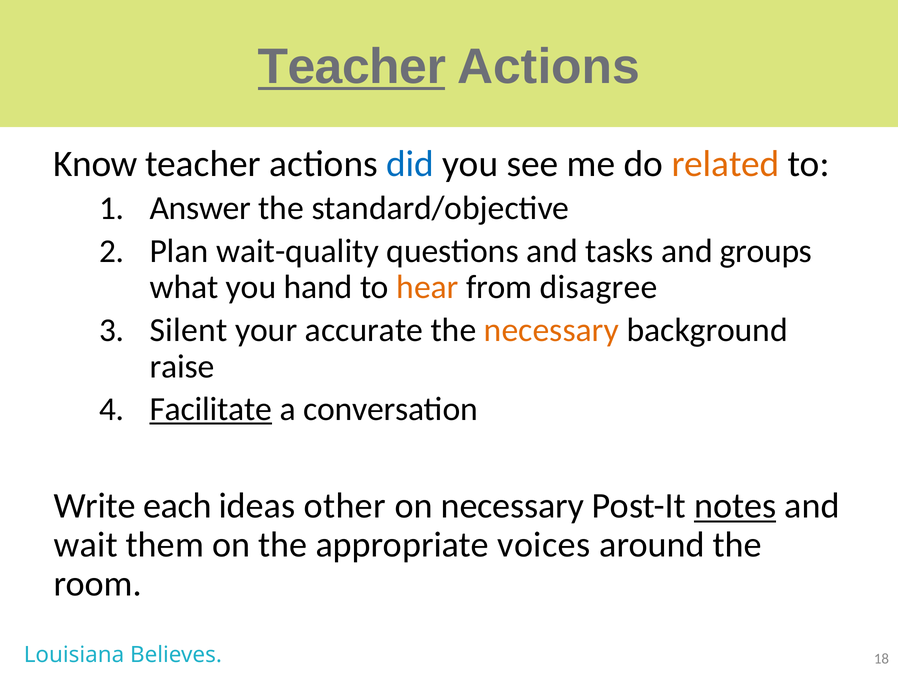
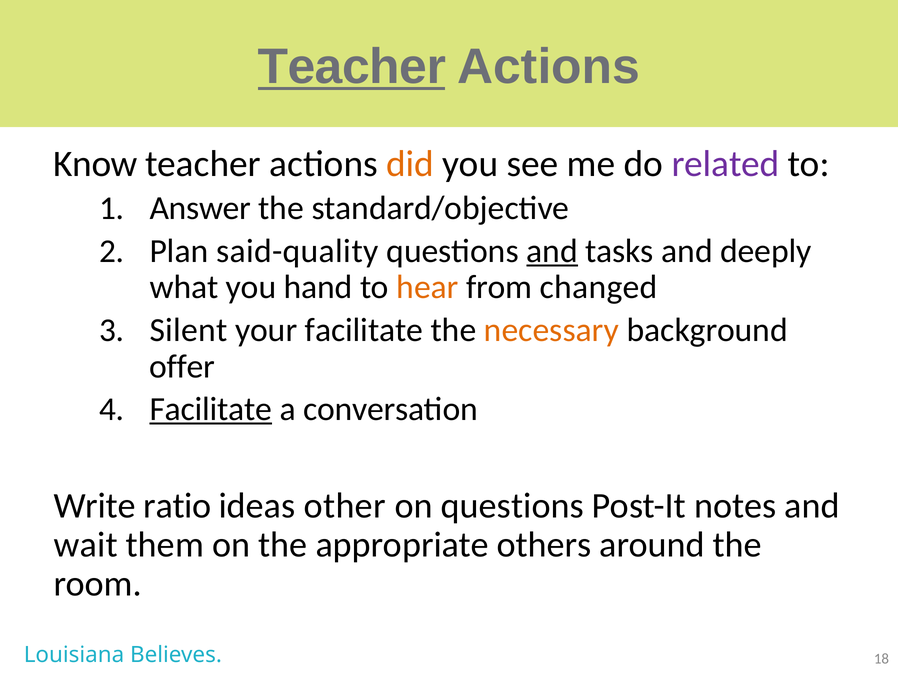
did colour: blue -> orange
related colour: orange -> purple
wait-quality: wait-quality -> said-quality
and at (552, 251) underline: none -> present
groups: groups -> deeply
disagree: disagree -> changed
your accurate: accurate -> facilitate
raise: raise -> offer
each: each -> ratio
on necessary: necessary -> questions
notes underline: present -> none
voices: voices -> others
